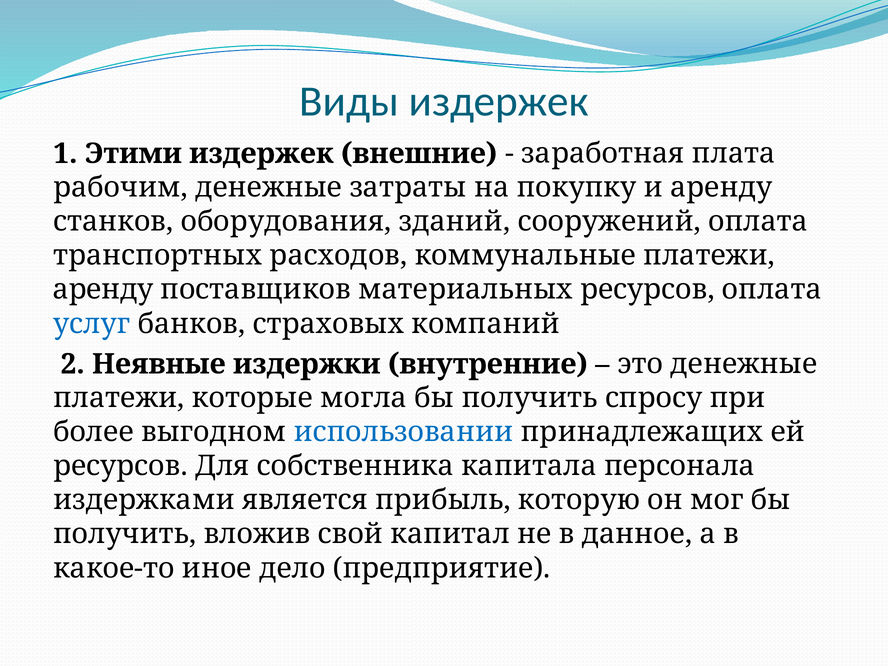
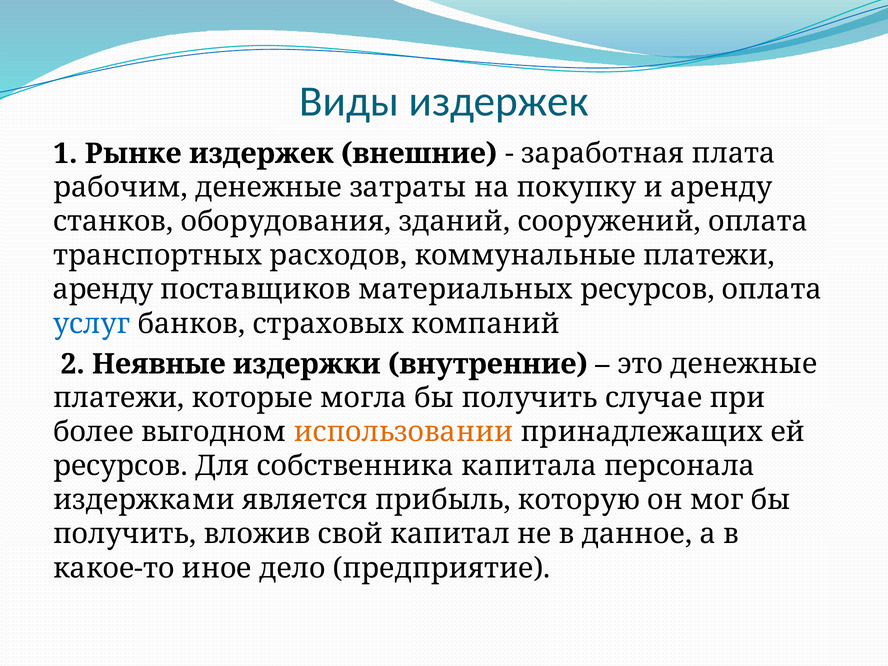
Этими: Этими -> Рынке
спросу: спросу -> случае
использовании colour: blue -> orange
